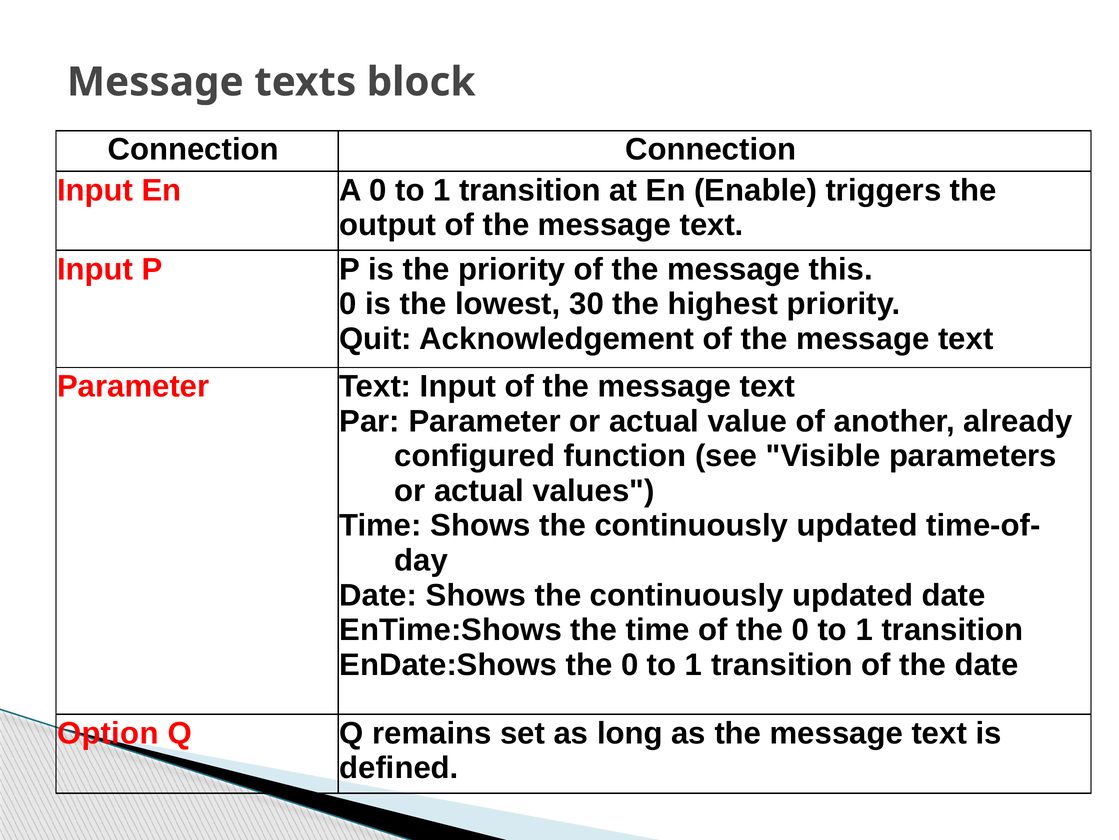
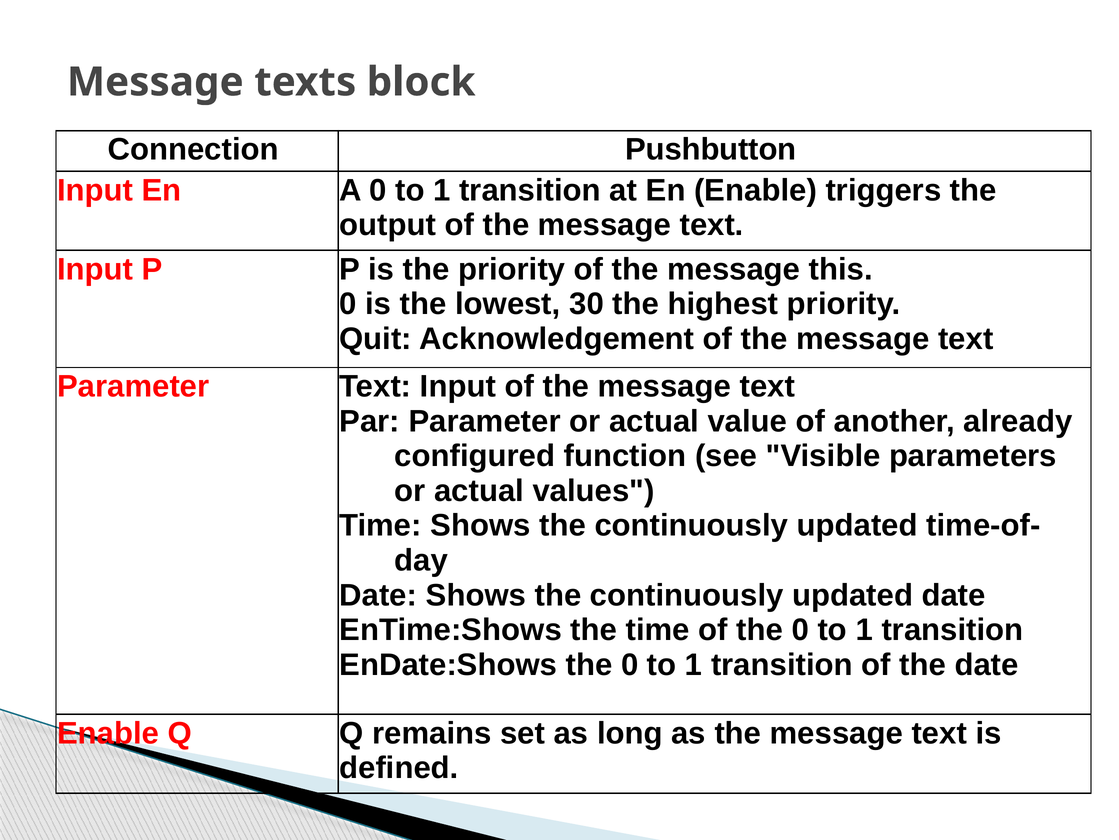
Connection Connection: Connection -> Pushbutton
Option at (108, 733): Option -> Enable
